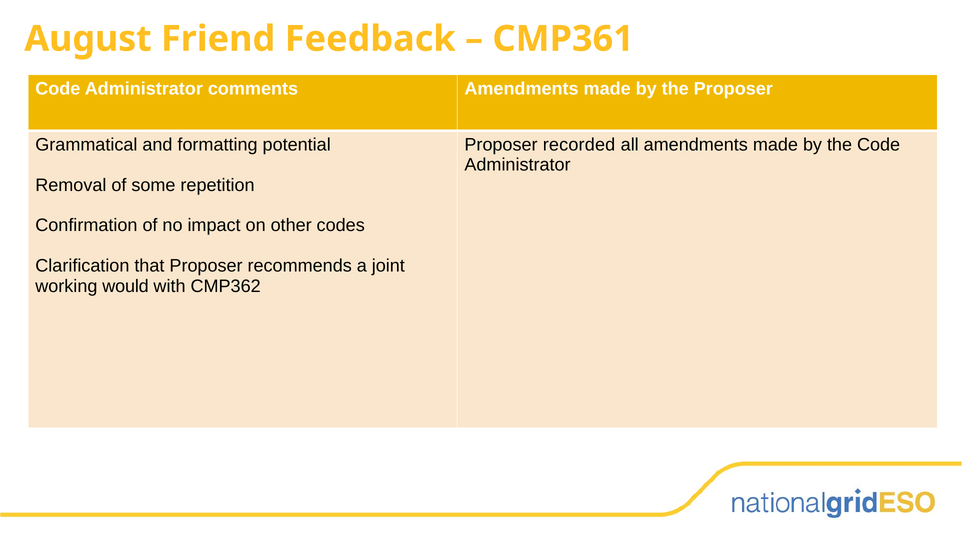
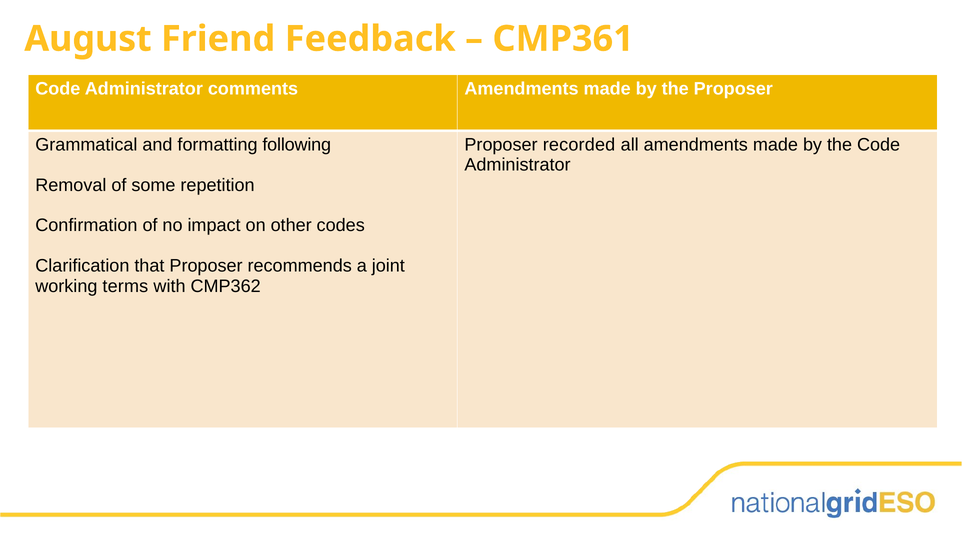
potential: potential -> following
would: would -> terms
